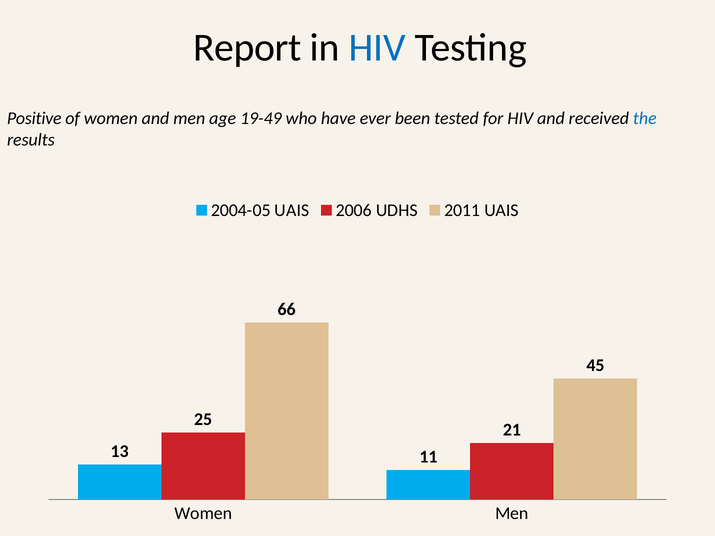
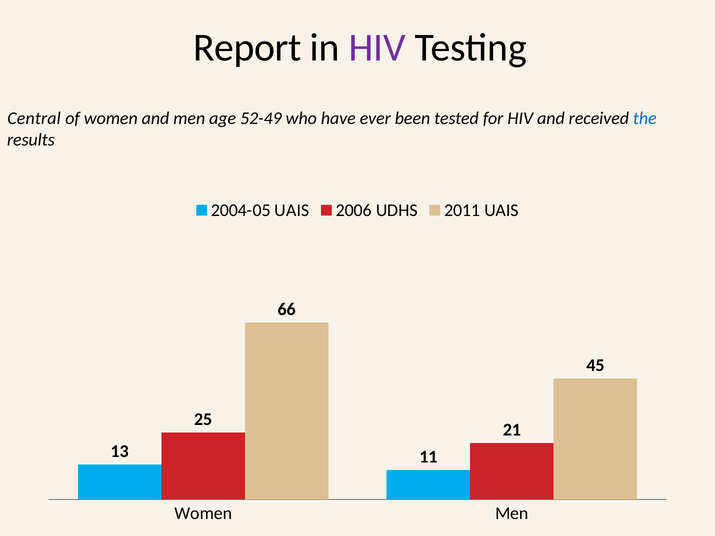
HIV at (377, 48) colour: blue -> purple
Positive: Positive -> Central
19-49: 19-49 -> 52-49
